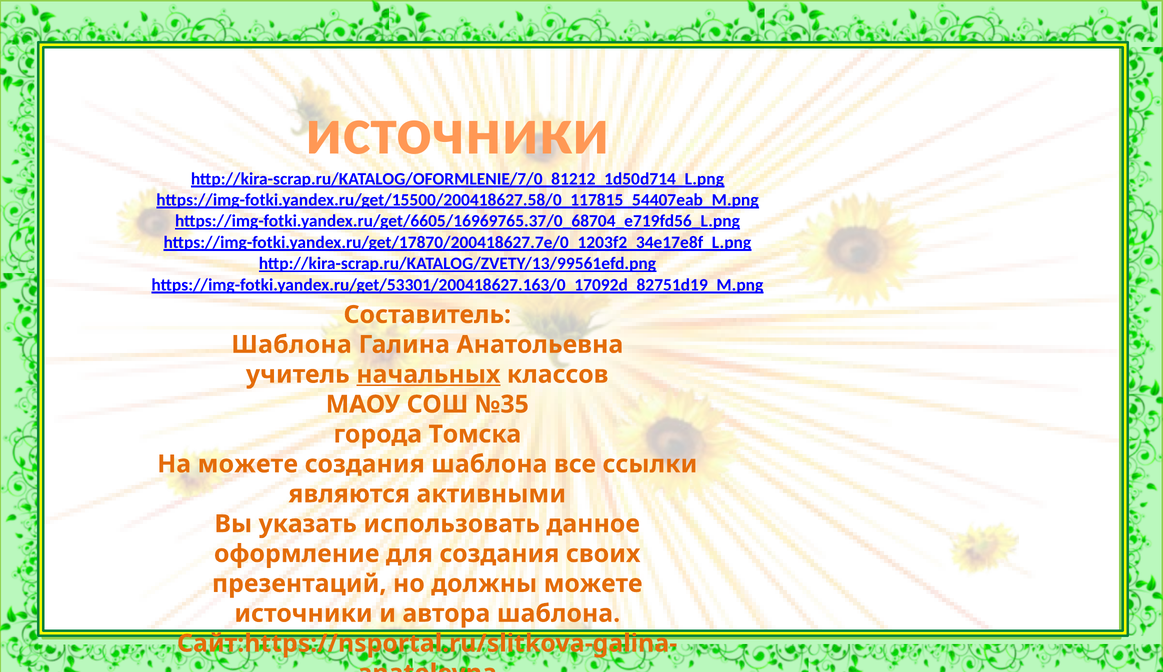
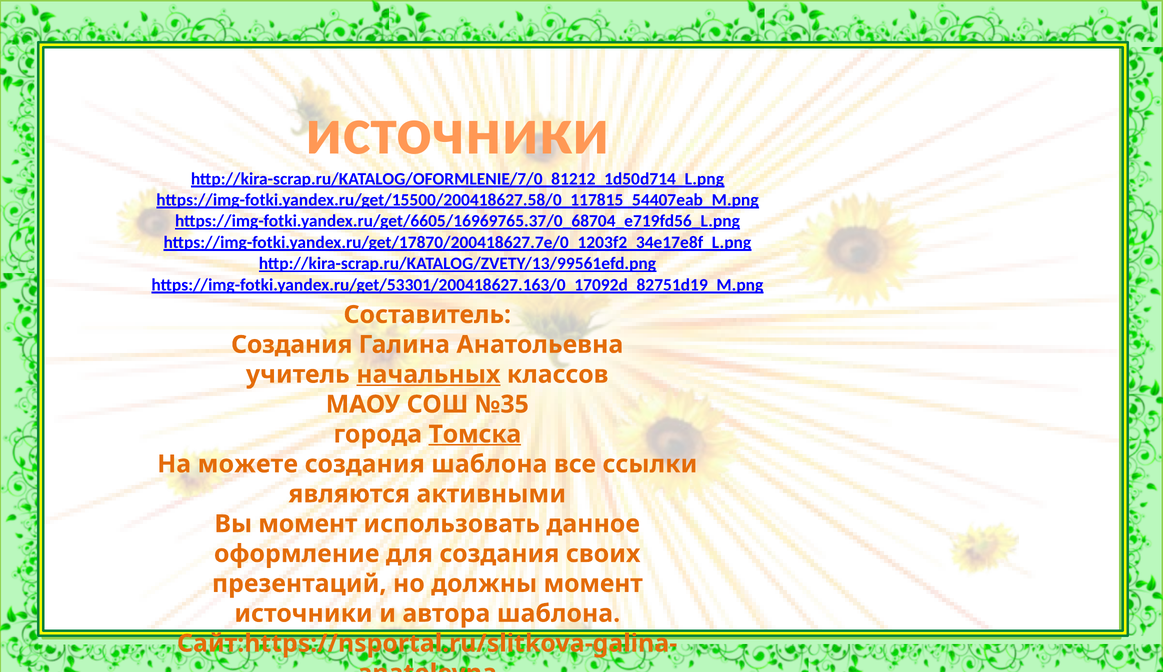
Шаблона at (292, 344): Шаблона -> Создания
Томска underline: none -> present
Вы указать: указать -> момент
должны можете: можете -> момент
